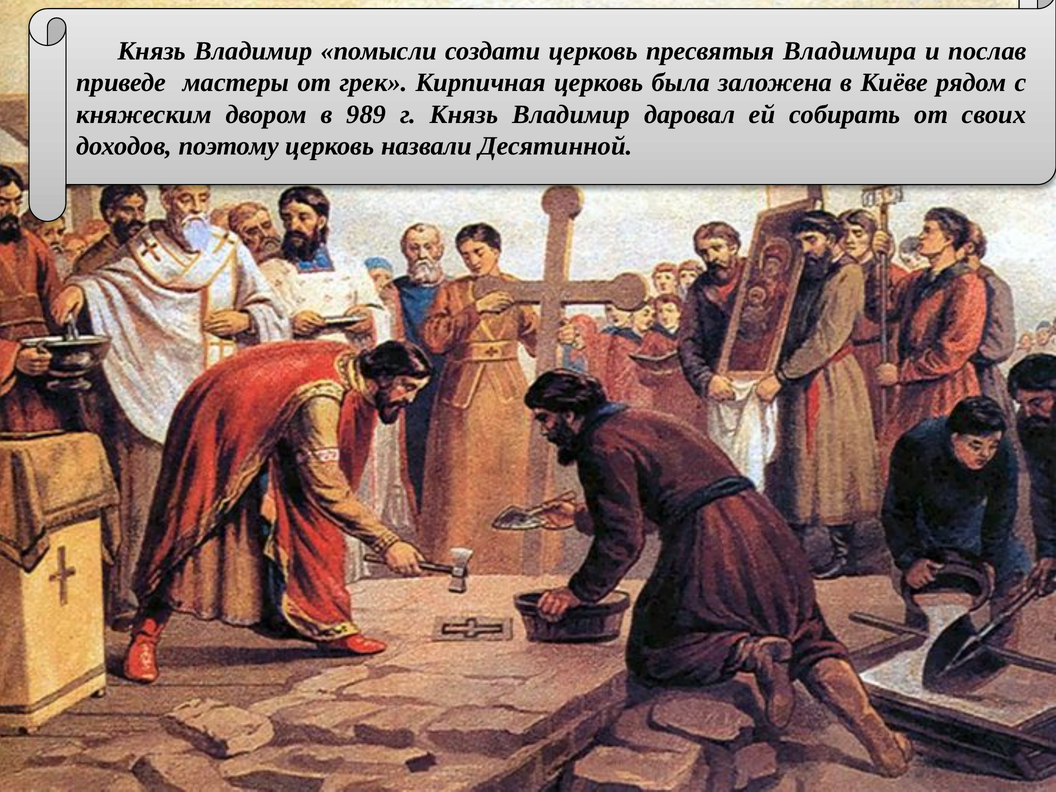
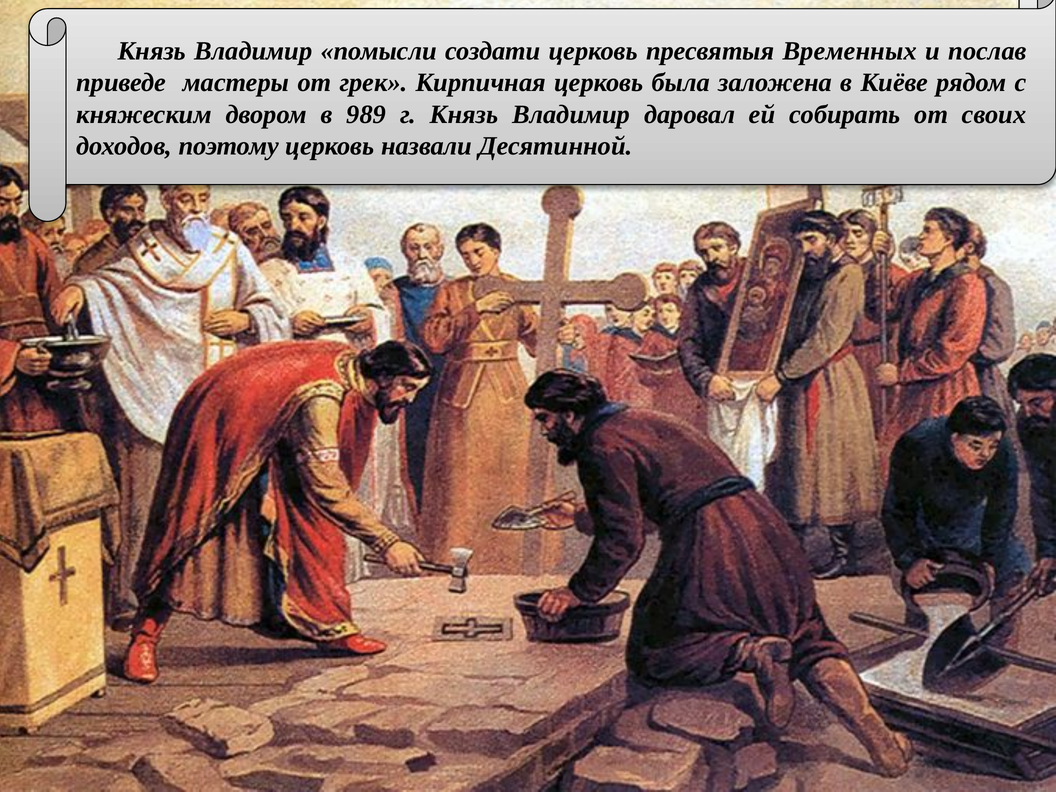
Владимира: Владимира -> Временных
